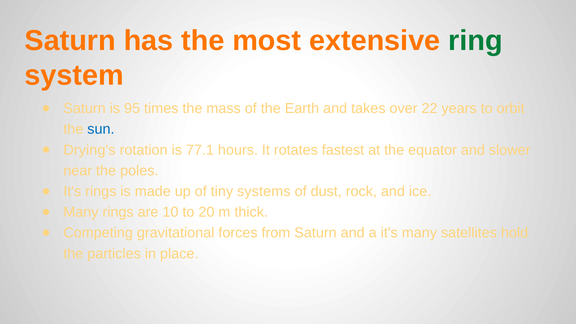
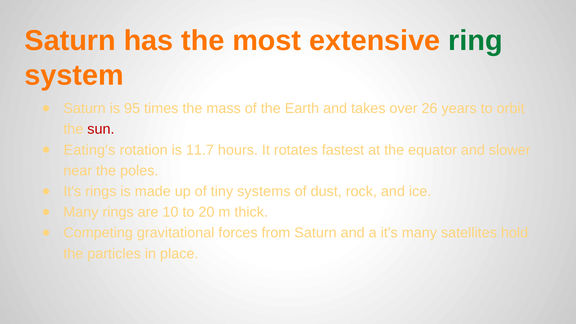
22: 22 -> 26
sun colour: blue -> red
Drying's: Drying's -> Eating's
77.1: 77.1 -> 11.7
